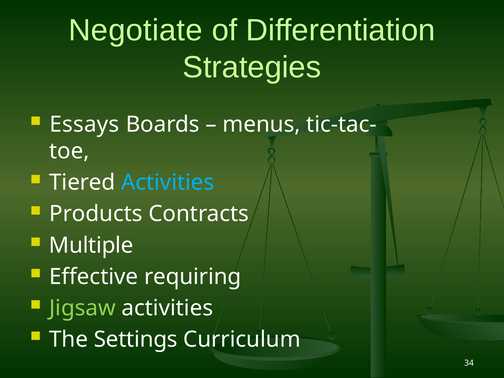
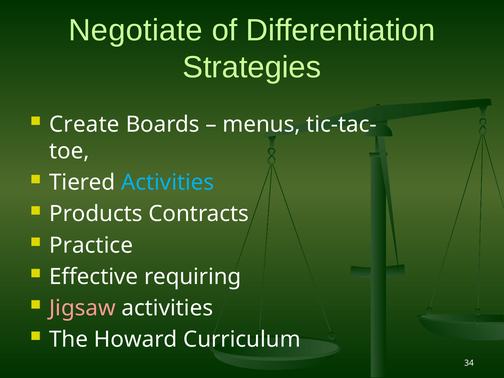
Essays: Essays -> Create
Multiple: Multiple -> Practice
Jigsaw colour: light green -> pink
Settings: Settings -> Howard
